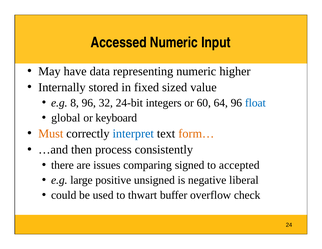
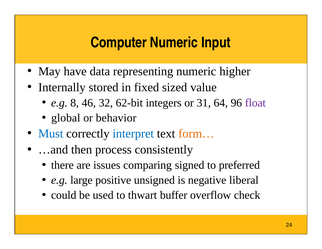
Accessed: Accessed -> Computer
8 96: 96 -> 46
24-bit: 24-bit -> 62-bit
60: 60 -> 31
float colour: blue -> purple
keyboard: keyboard -> behavior
Must colour: orange -> blue
accepted: accepted -> preferred
